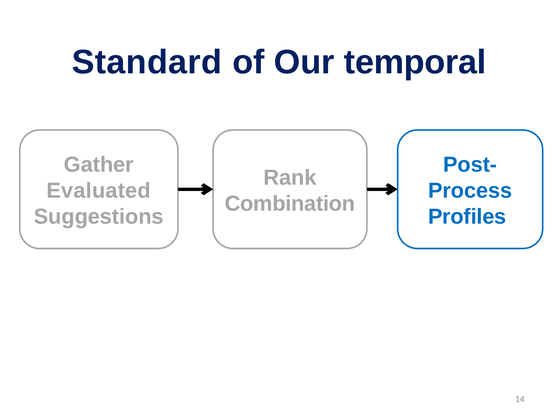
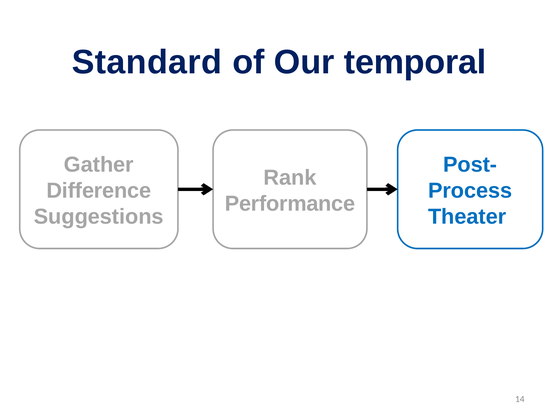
Evaluated: Evaluated -> Difference
Combination: Combination -> Performance
Profiles: Profiles -> Theater
